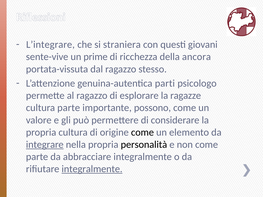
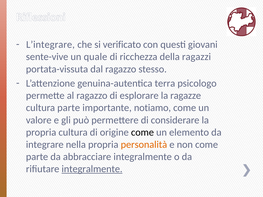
straniera: straniera -> verificato
prime: prime -> quale
ancora: ancora -> ragazzi
parti: parti -> terra
possono: possono -> notiamo
integrare underline: present -> none
personalità colour: black -> orange
